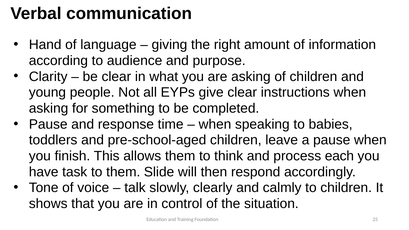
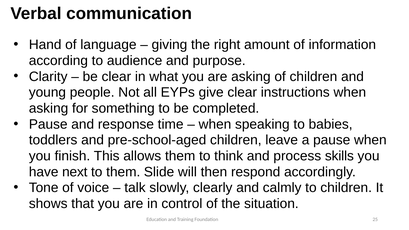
each: each -> skills
task: task -> next
